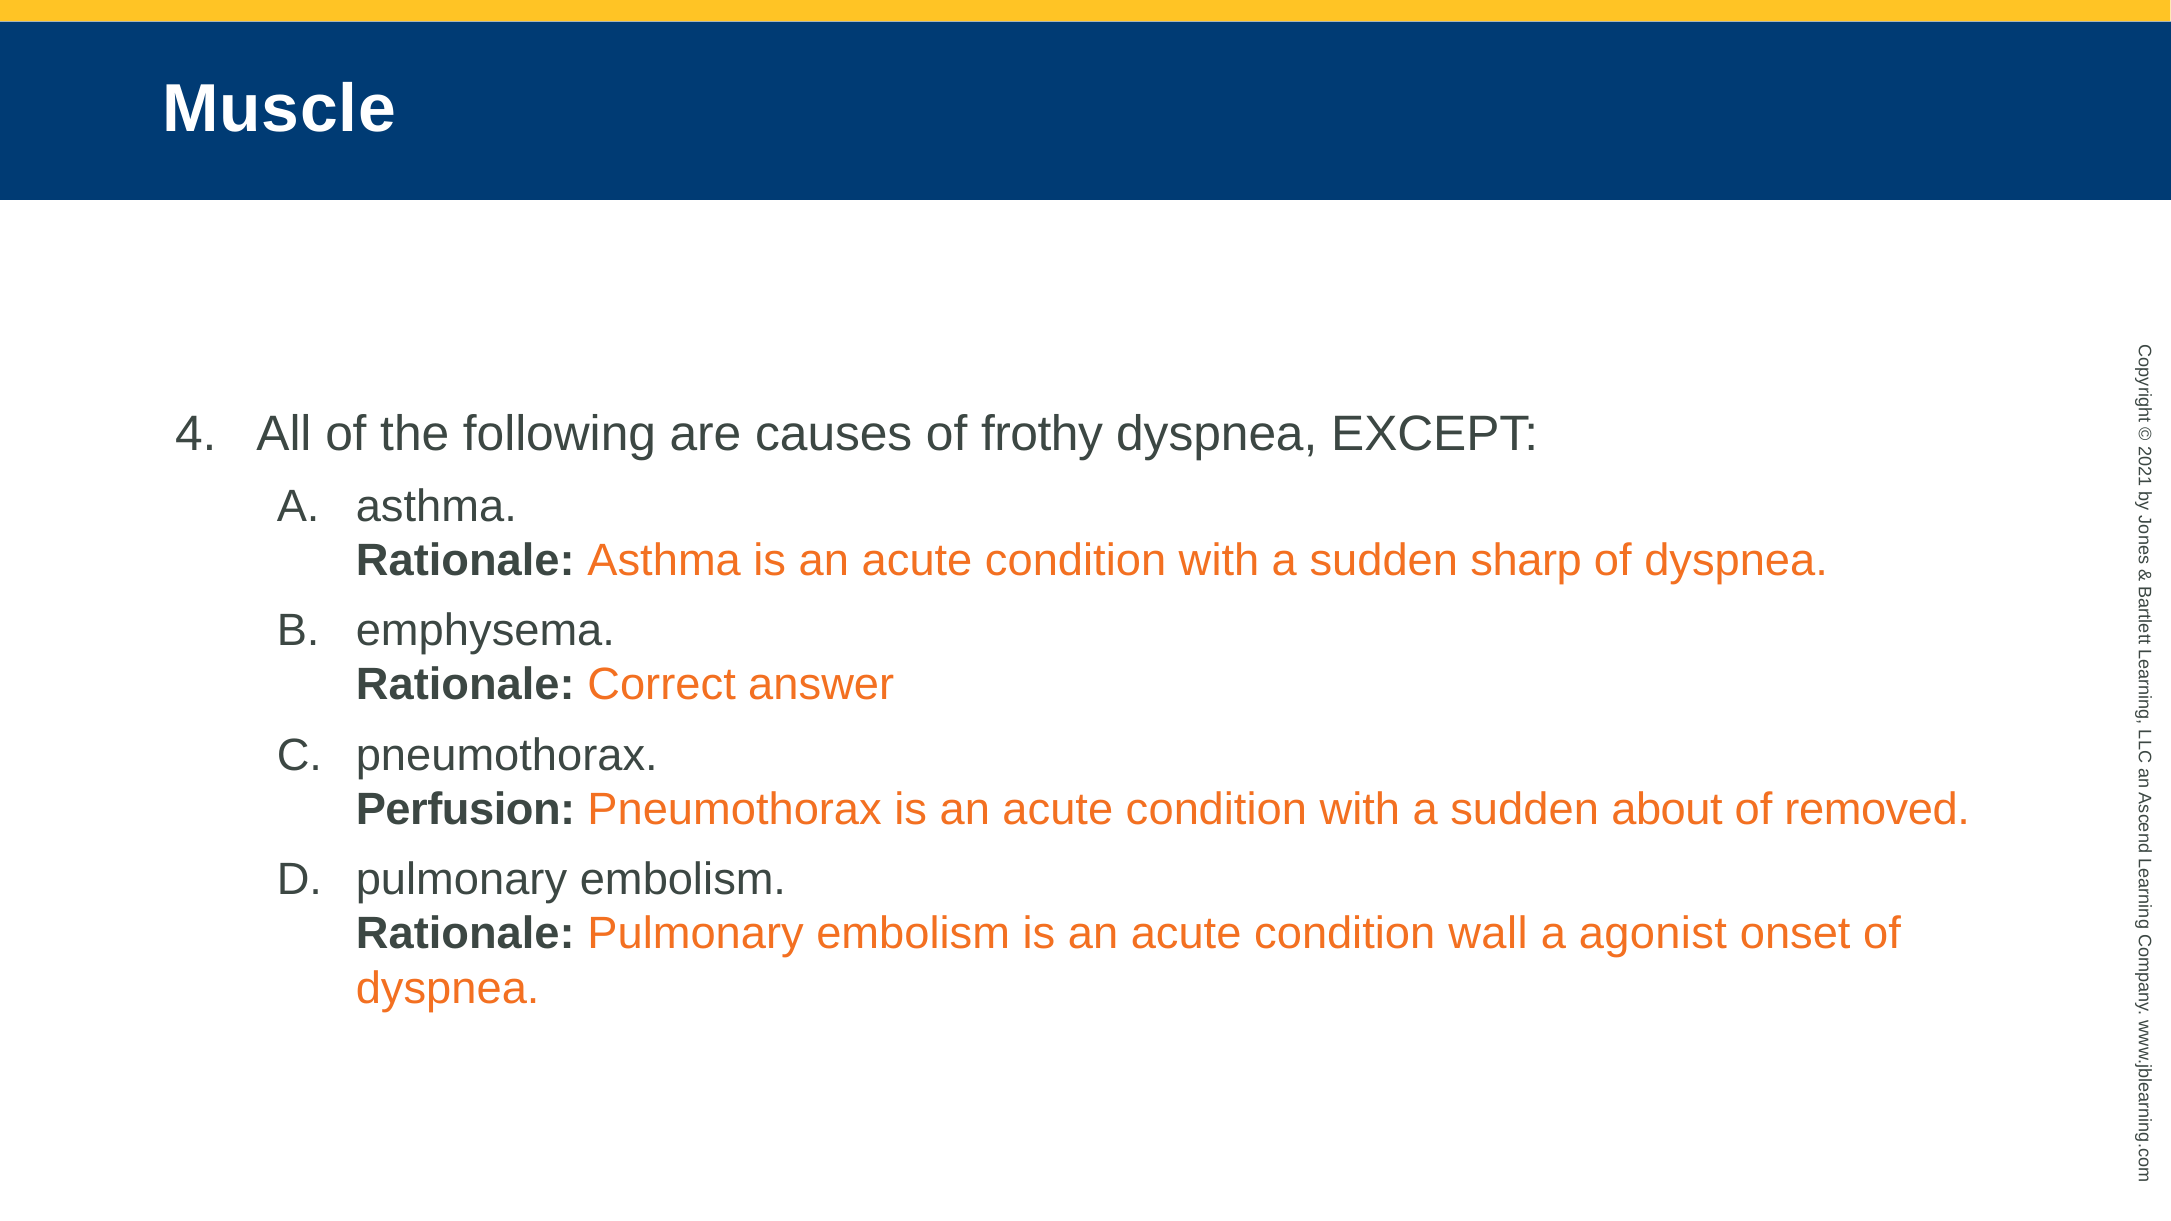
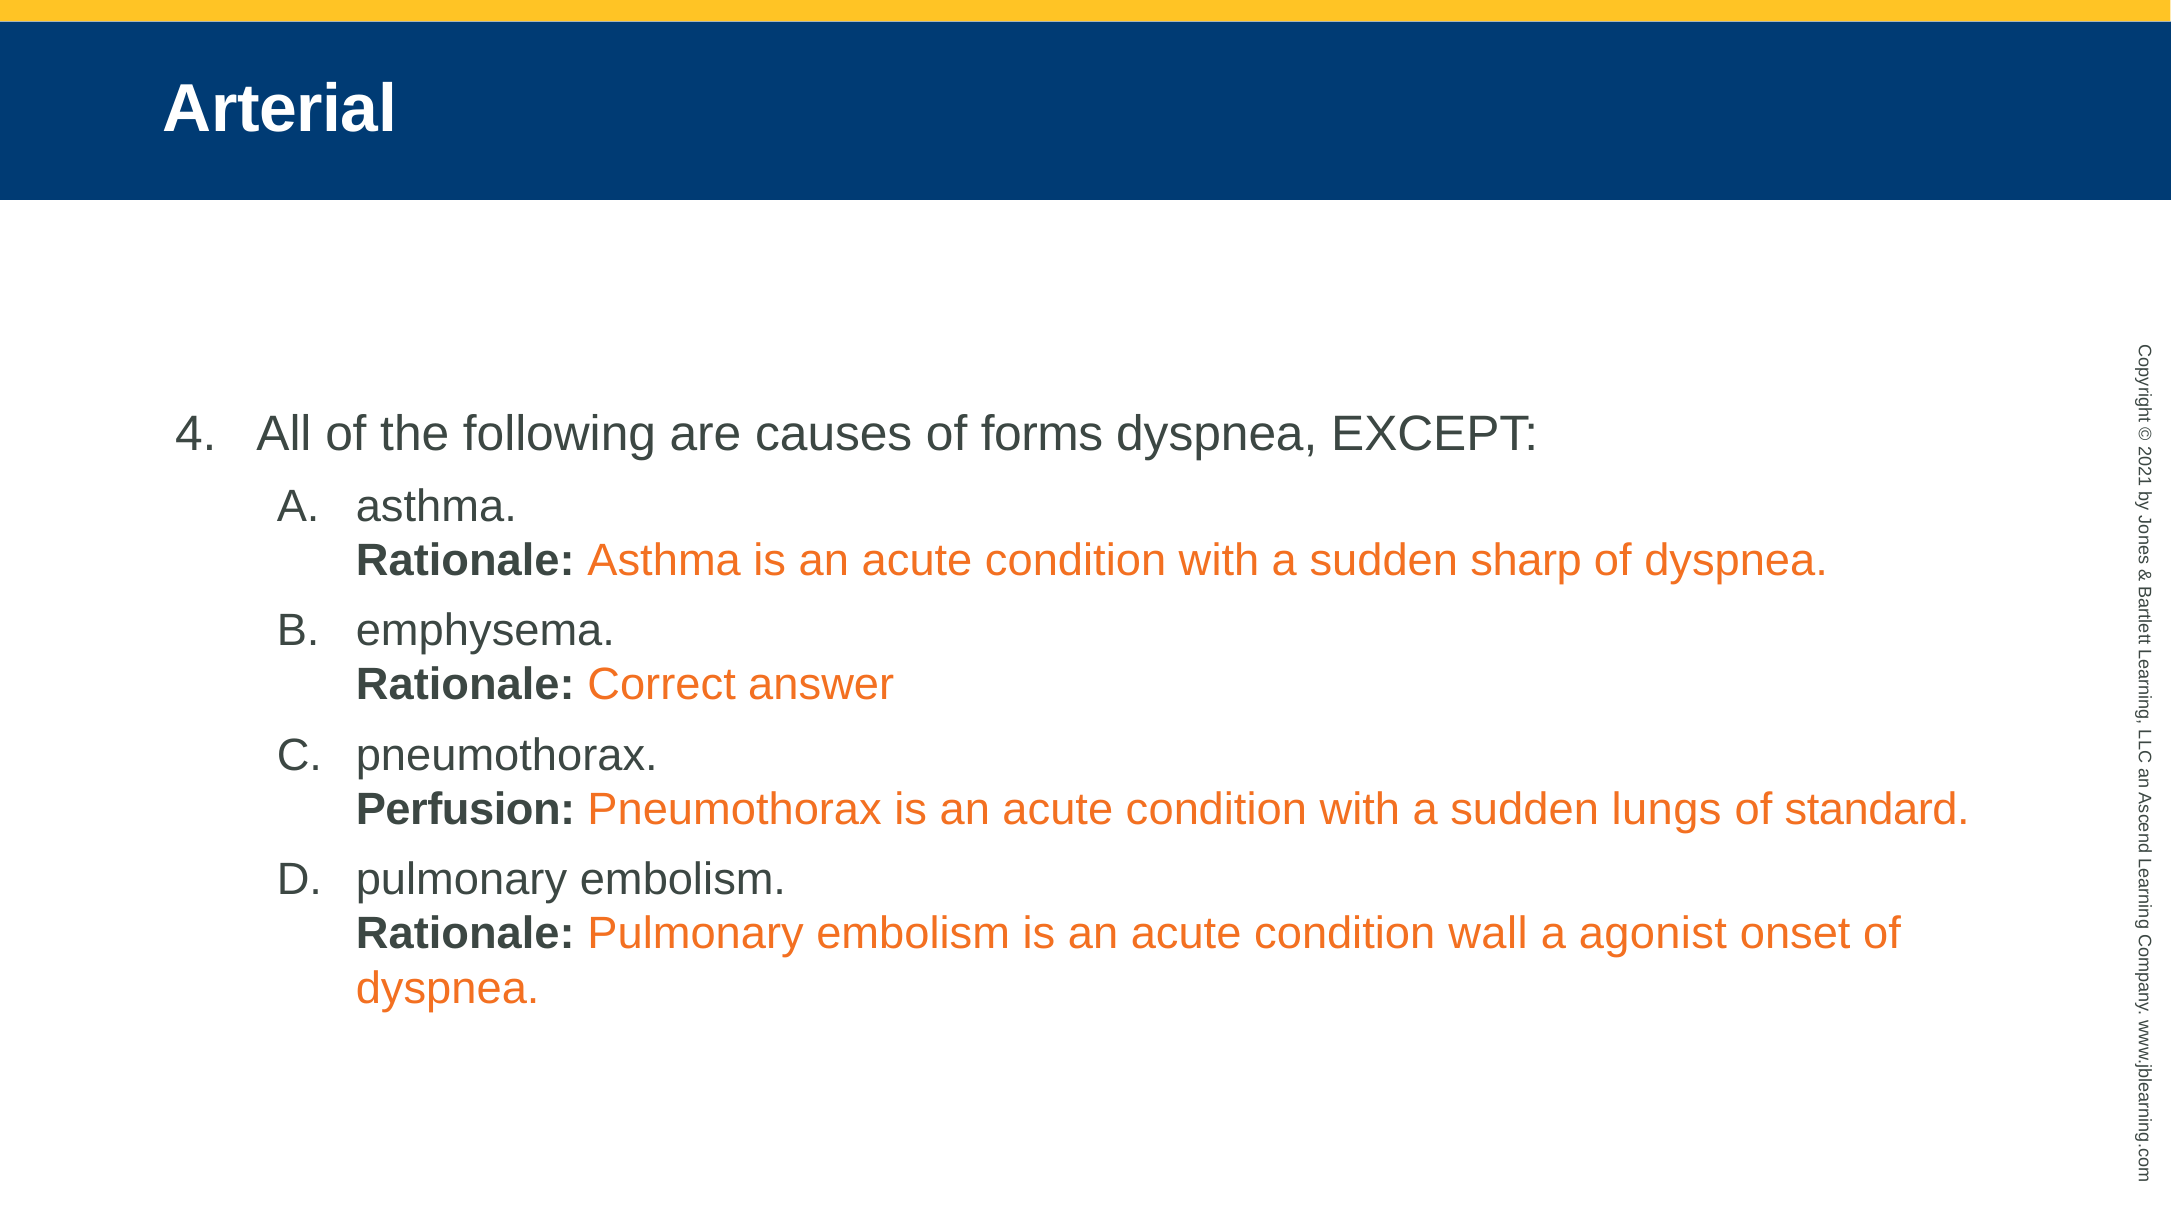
Muscle: Muscle -> Arterial
frothy: frothy -> forms
about: about -> lungs
removed: removed -> standard
